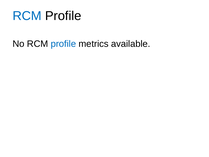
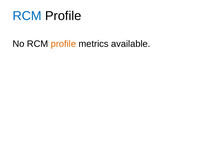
profile at (63, 44) colour: blue -> orange
